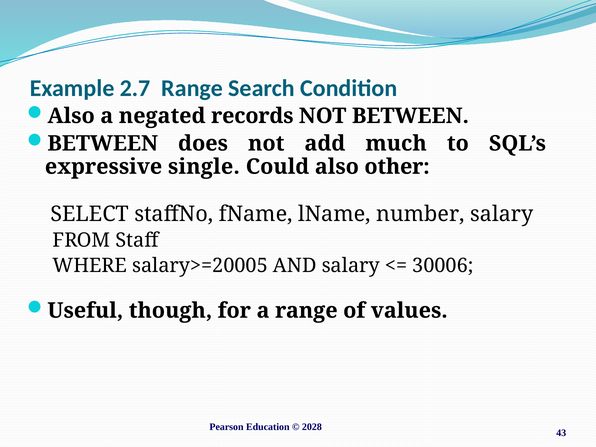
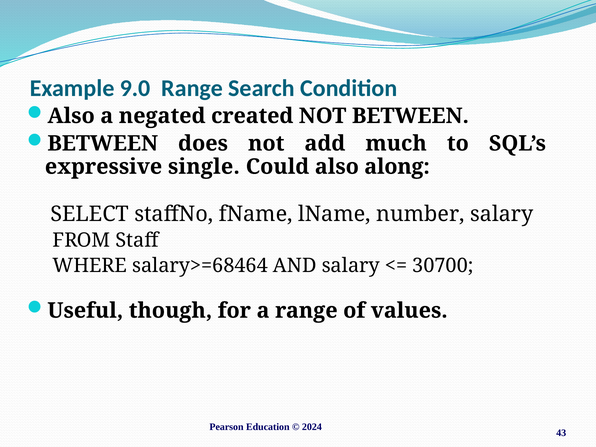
2.7: 2.7 -> 9.0
records: records -> created
other: other -> along
salary>=20005: salary>=20005 -> salary>=68464
30006: 30006 -> 30700
2028: 2028 -> 2024
